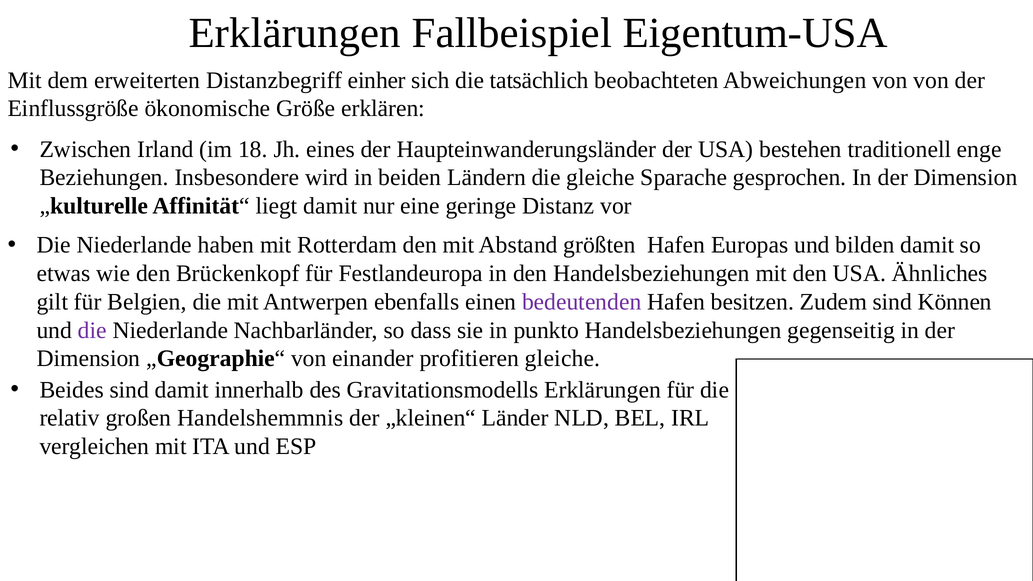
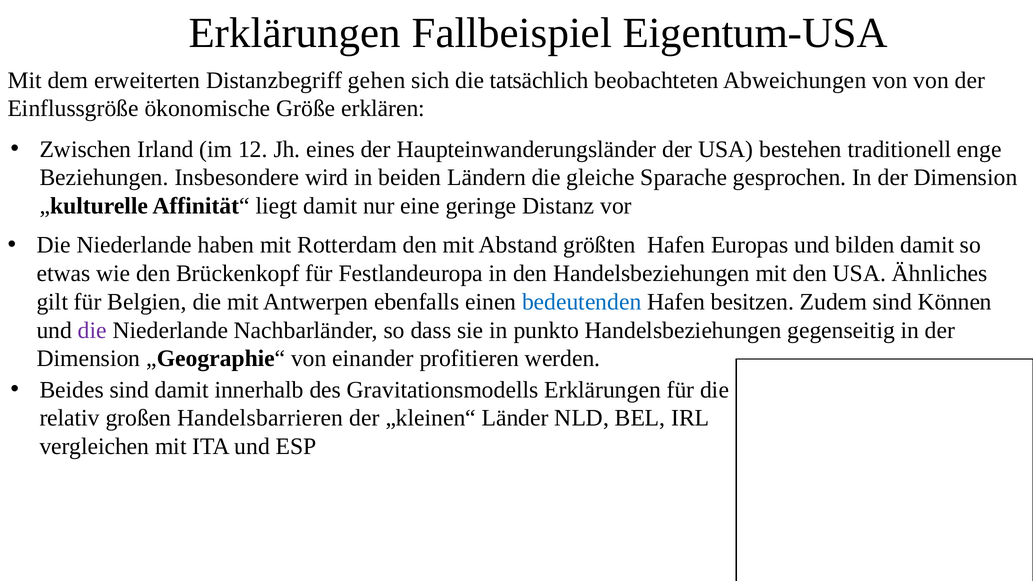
einher: einher -> gehen
18: 18 -> 12
bedeutenden colour: purple -> blue
profitieren gleiche: gleiche -> werden
Handelshemmnis: Handelshemmnis -> Handelsbarrieren
